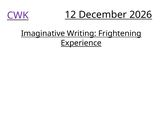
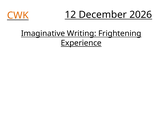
CWK colour: purple -> orange
